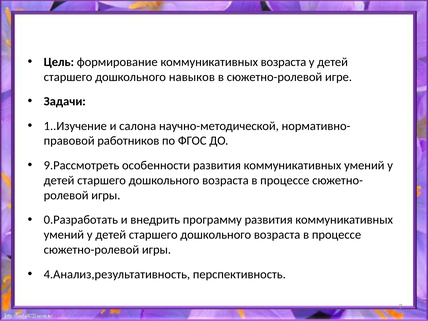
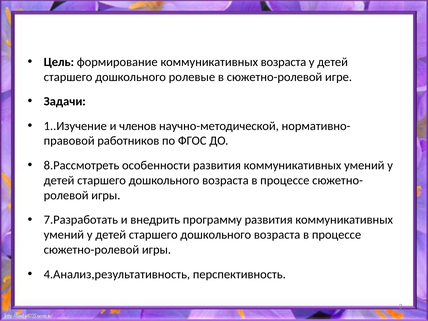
навыков: навыков -> ролевые
салона: салона -> членов
9.Рассмотреть: 9.Рассмотреть -> 8.Рассмотреть
0.Разработать: 0.Разработать -> 7.Разработать
